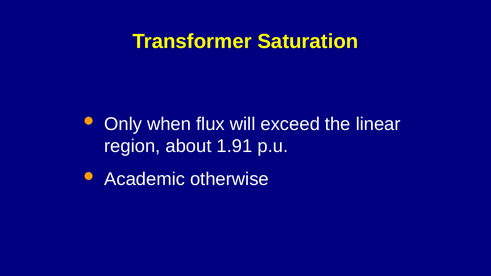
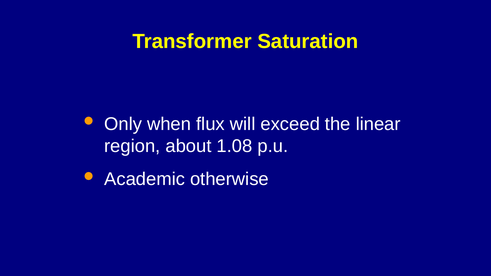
1.91: 1.91 -> 1.08
